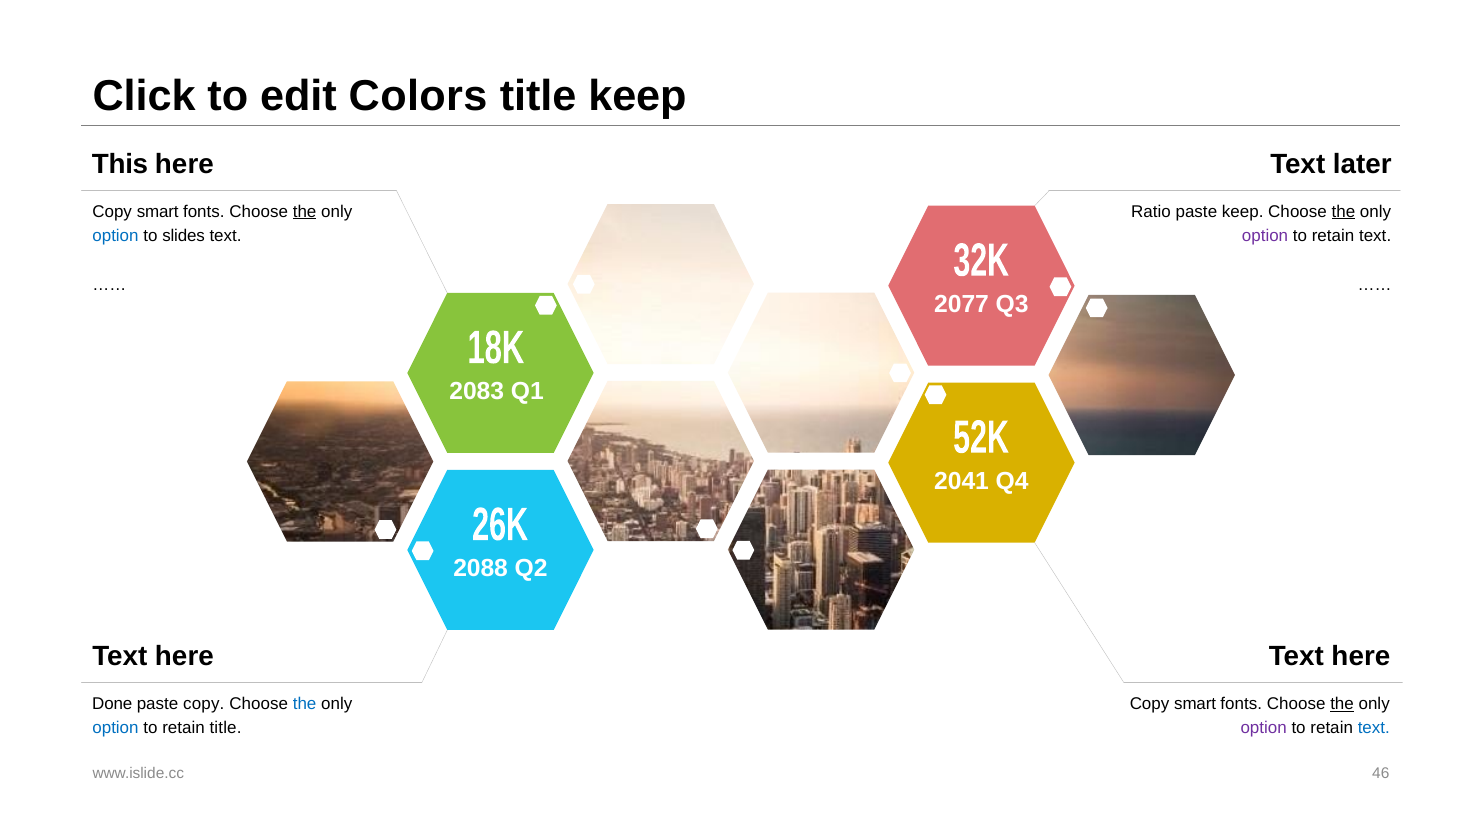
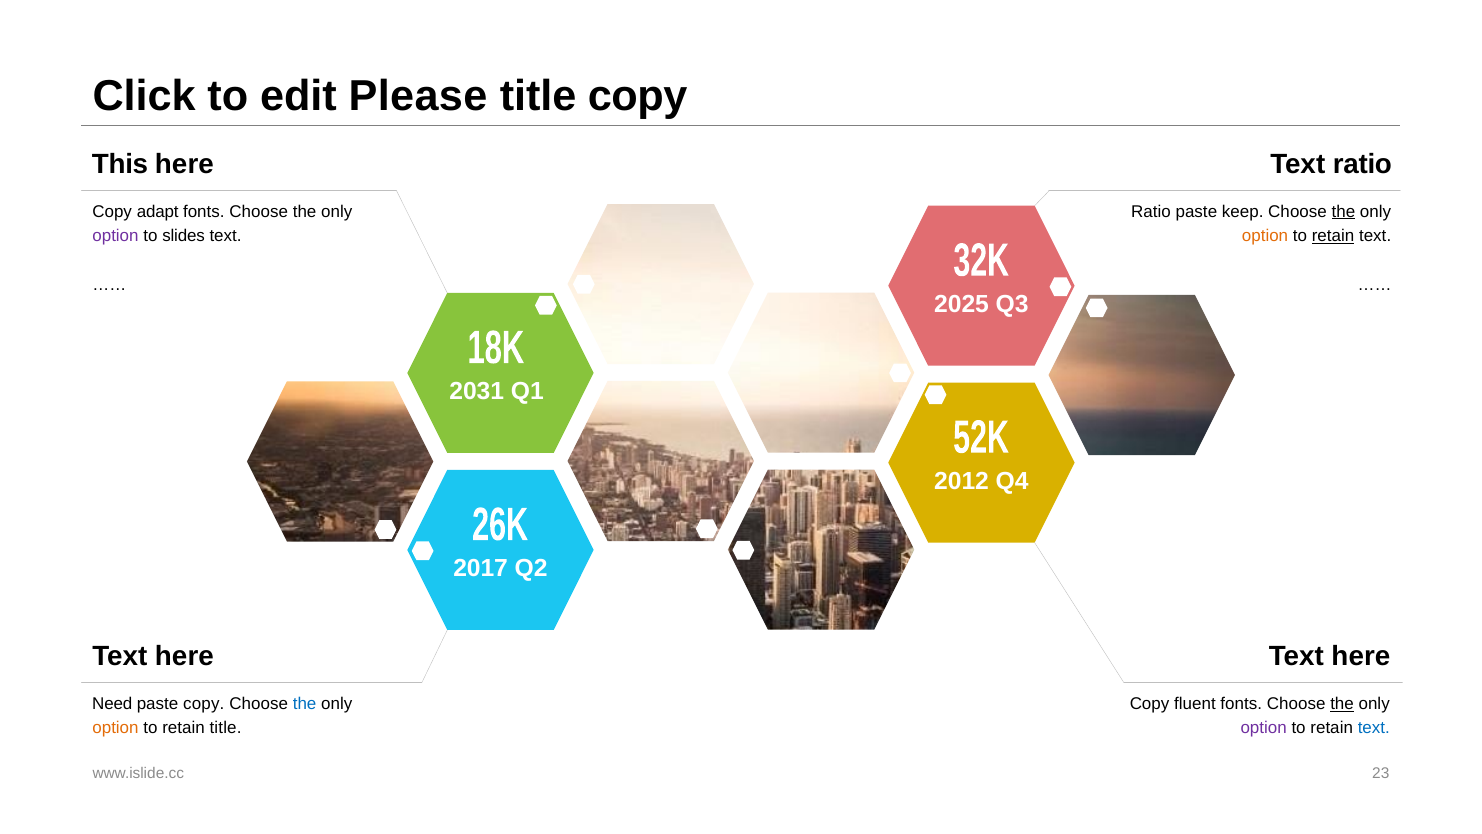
Colors: Colors -> Please
title keep: keep -> copy
Text later: later -> ratio
smart at (158, 211): smart -> adapt
the at (305, 211) underline: present -> none
option at (115, 236) colour: blue -> purple
option at (1265, 236) colour: purple -> orange
retain at (1333, 236) underline: none -> present
2077: 2077 -> 2025
2083: 2083 -> 2031
2041: 2041 -> 2012
2088: 2088 -> 2017
Done: Done -> Need
smart at (1195, 703): smart -> fluent
option at (115, 728) colour: blue -> orange
46: 46 -> 23
